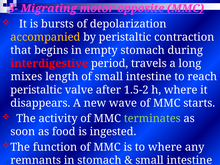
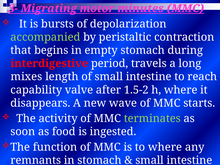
opposite: opposite -> minutes
accompanied colour: yellow -> light green
peristaltic at (36, 90): peristaltic -> capability
